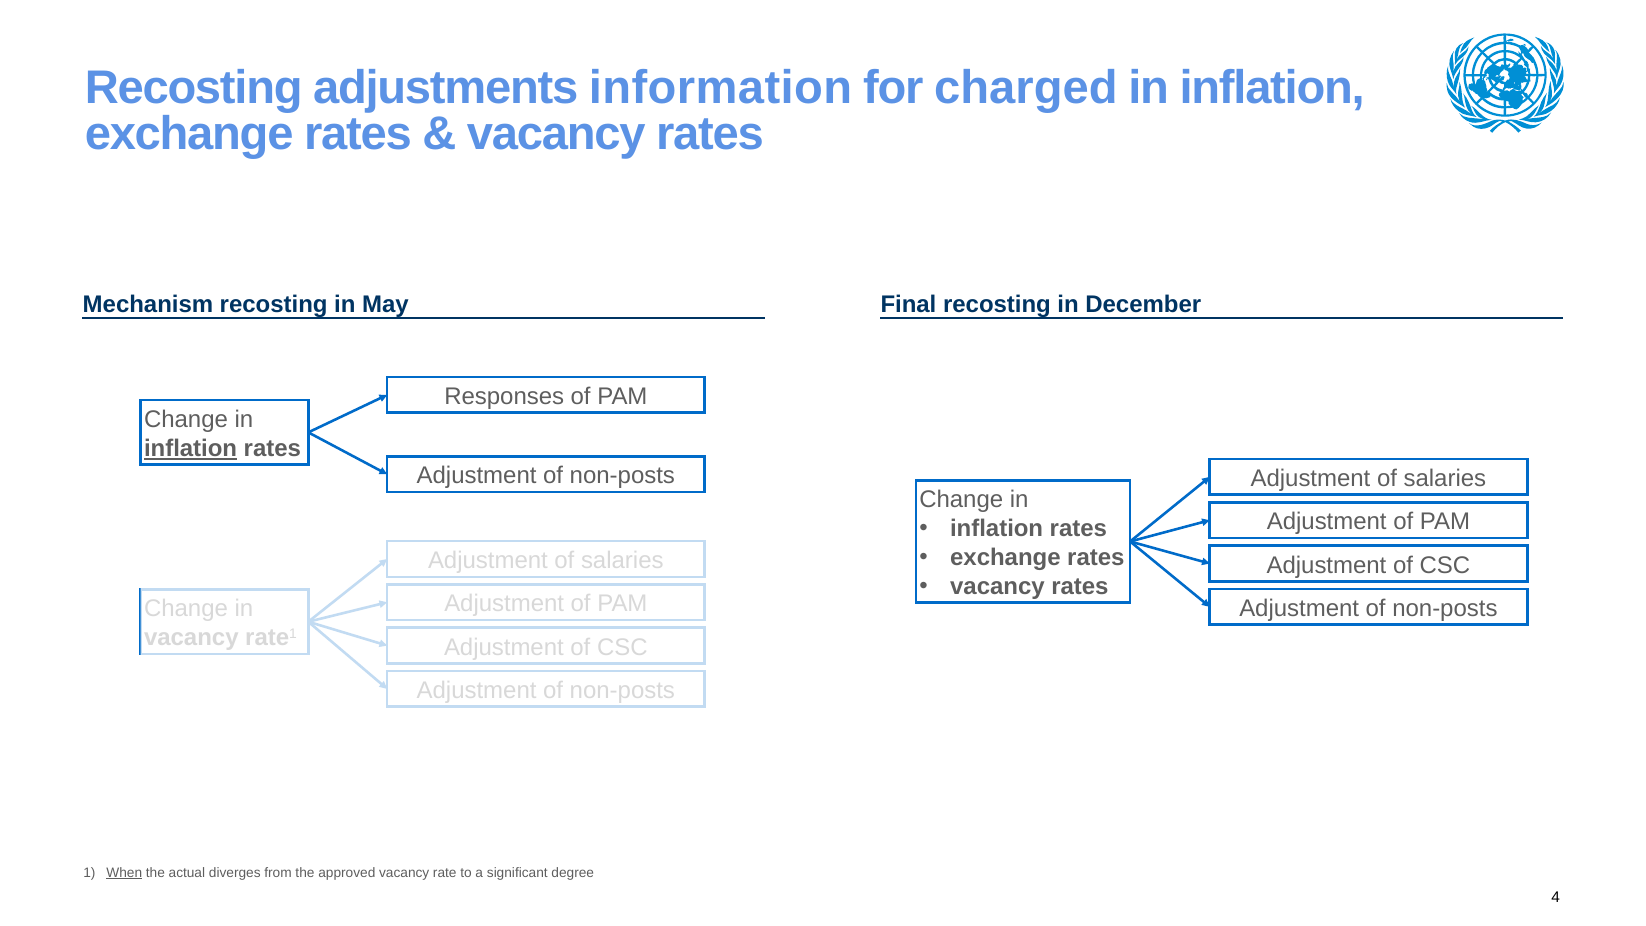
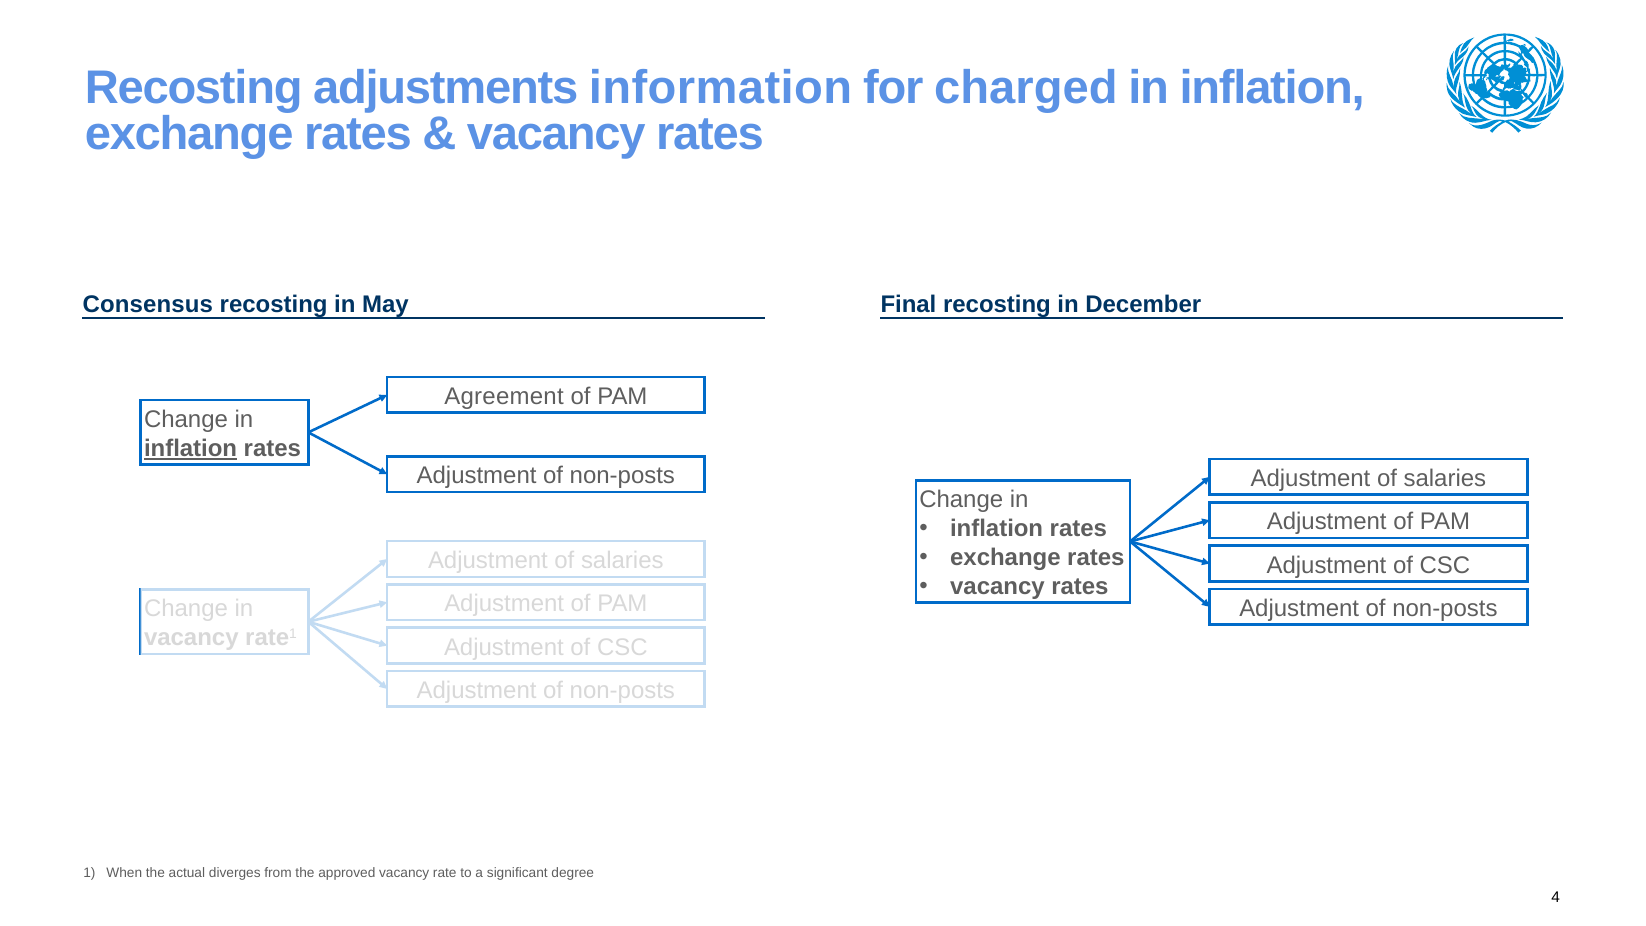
Mechanism: Mechanism -> Consensus
Responses: Responses -> Agreement
When underline: present -> none
